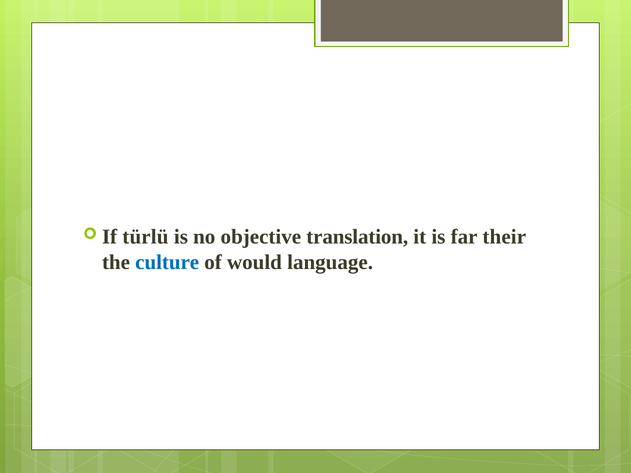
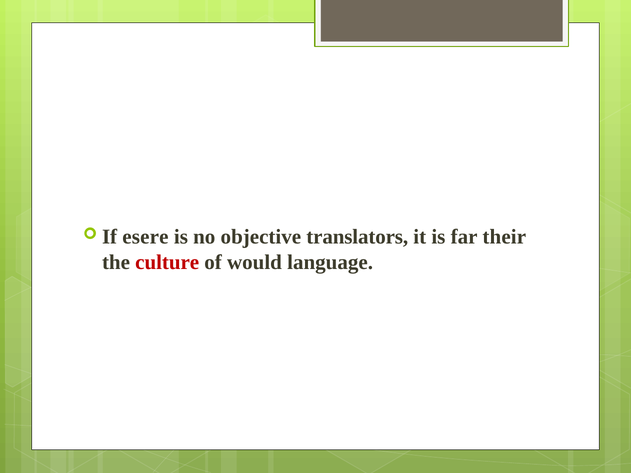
türlü: türlü -> esere
translation: translation -> translators
culture colour: blue -> red
